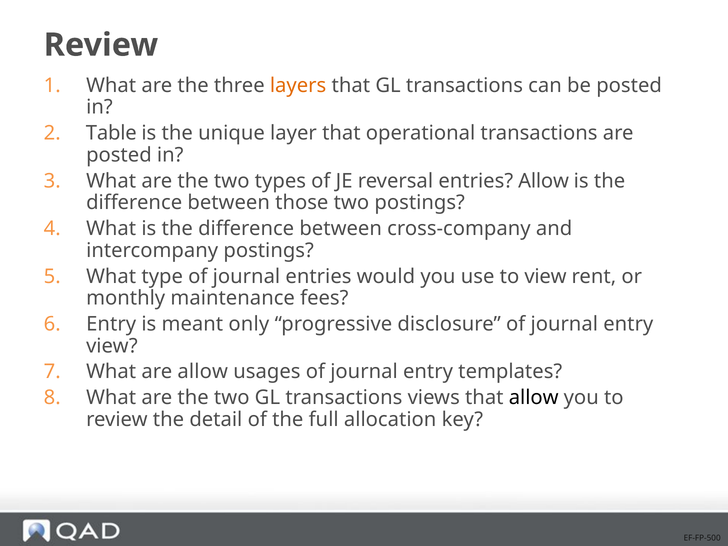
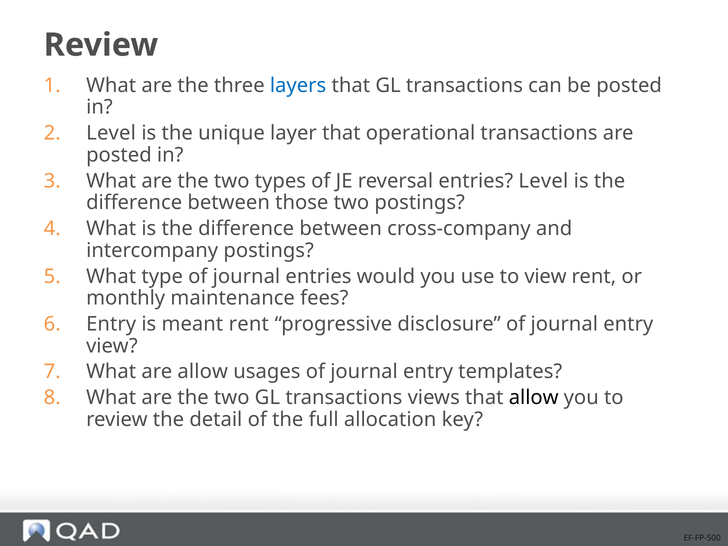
layers colour: orange -> blue
Table at (111, 133): Table -> Level
entries Allow: Allow -> Level
meant only: only -> rent
